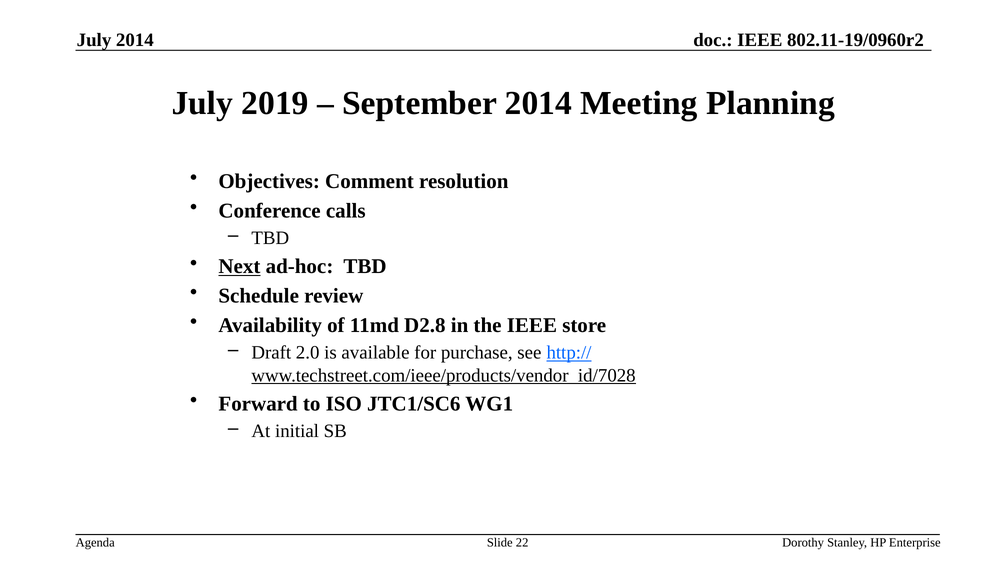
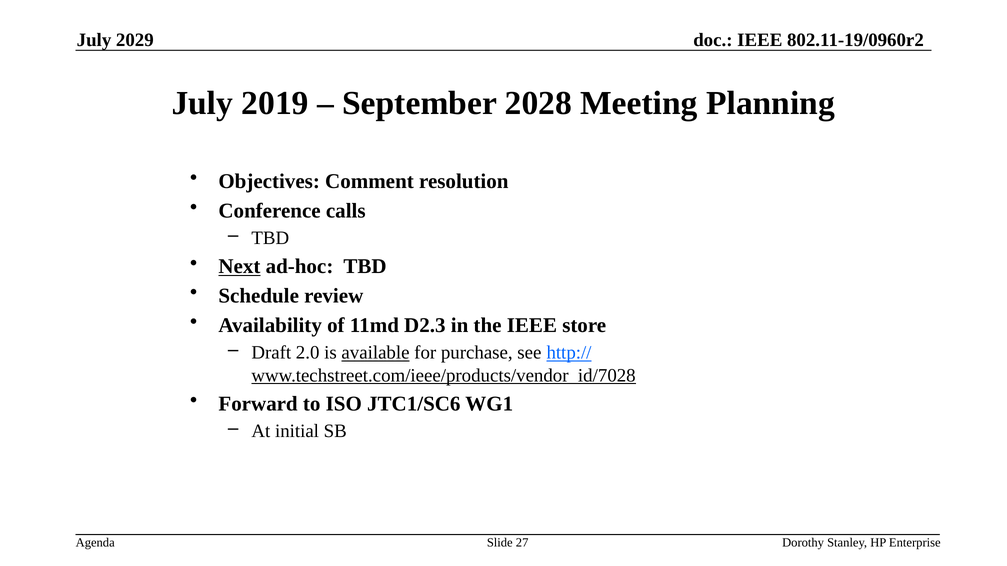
July 2014: 2014 -> 2029
September 2014: 2014 -> 2028
D2.8: D2.8 -> D2.3
available underline: none -> present
22: 22 -> 27
